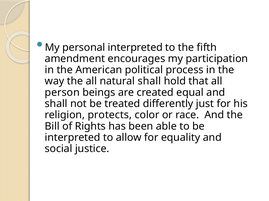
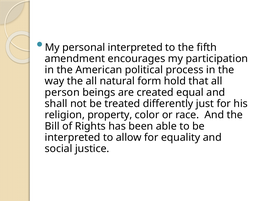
natural shall: shall -> form
protects: protects -> property
